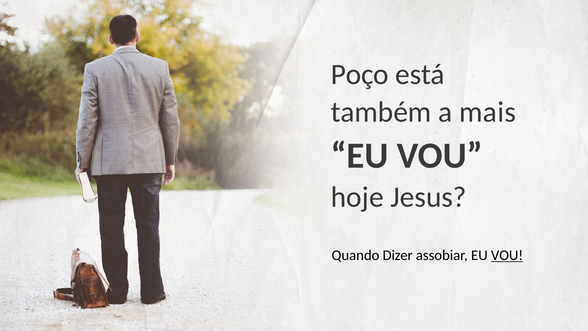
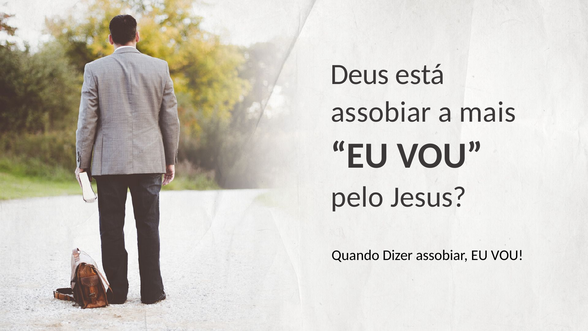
Poço: Poço -> Deus
também at (381, 112): também -> assobiar
hoje: hoje -> pelo
VOU at (507, 255) underline: present -> none
